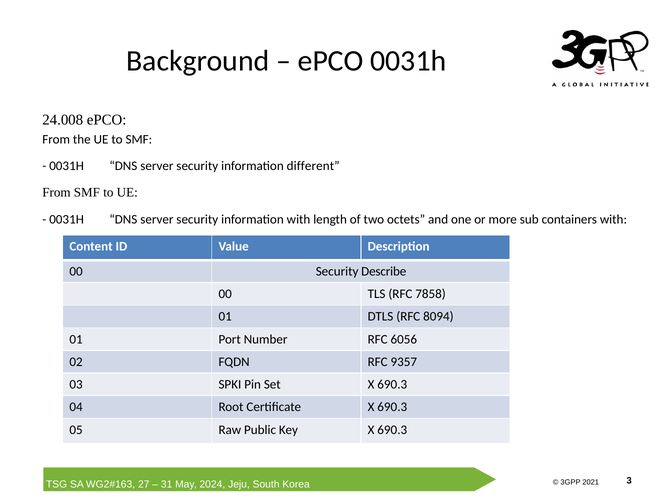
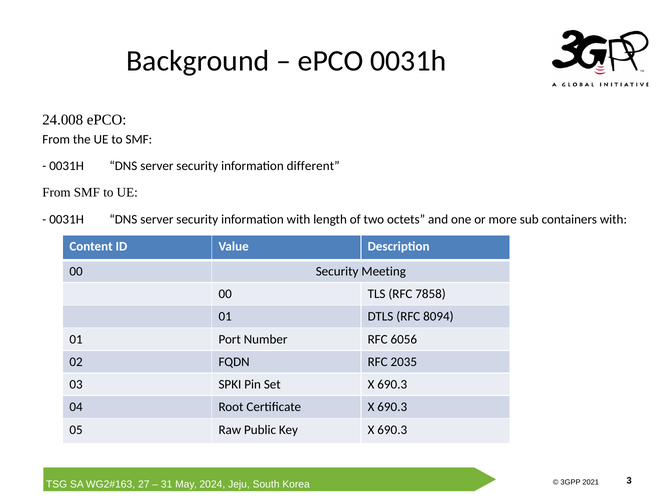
Describe: Describe -> Meeting
9357: 9357 -> 2035
